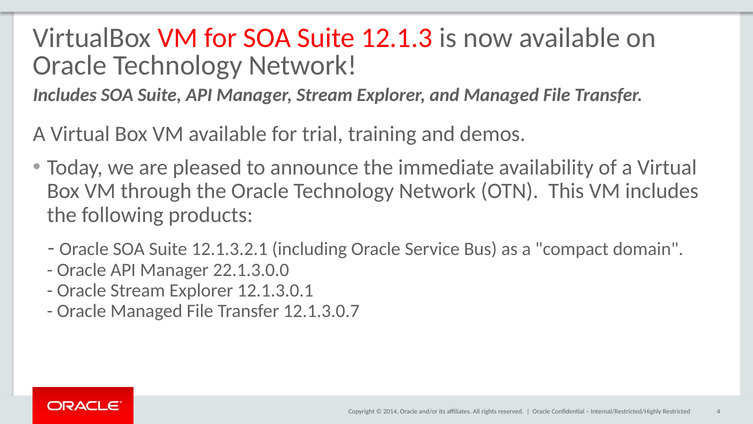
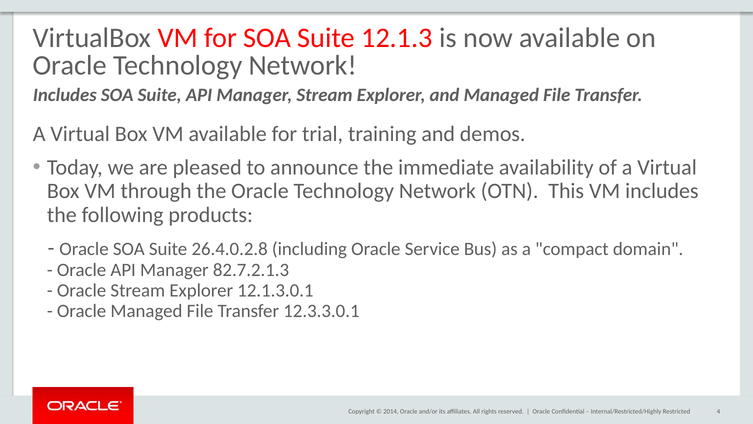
12.1.3.2.1: 12.1.3.2.1 -> 26.4.0.2.8
22.1.3.0.0: 22.1.3.0.0 -> 82.7.2.1.3
12.1.3.0.7: 12.1.3.0.7 -> 12.3.3.0.1
